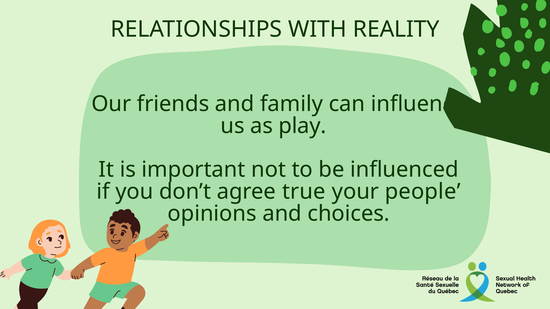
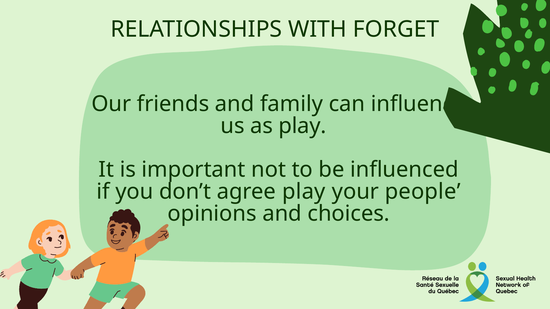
REALITY: REALITY -> FORGET
agree true: true -> play
